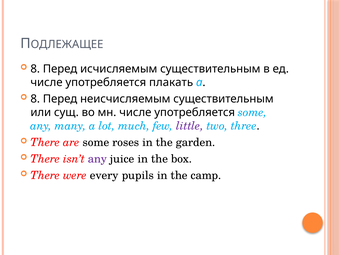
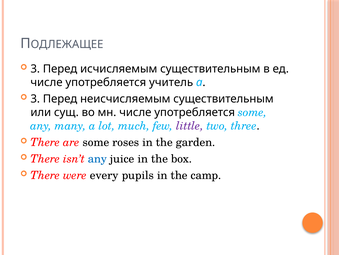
8 at (35, 69): 8 -> 3
плакать: плакать -> учитель
8 at (35, 99): 8 -> 3
any at (97, 158) colour: purple -> blue
